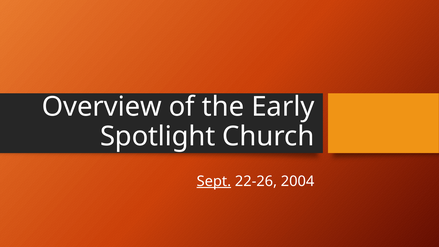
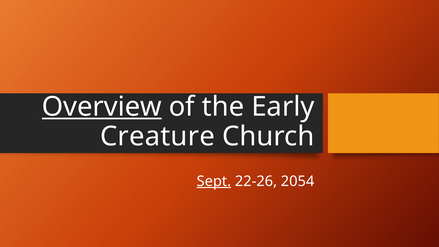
Overview underline: none -> present
Spotlight: Spotlight -> Creature
2004: 2004 -> 2054
